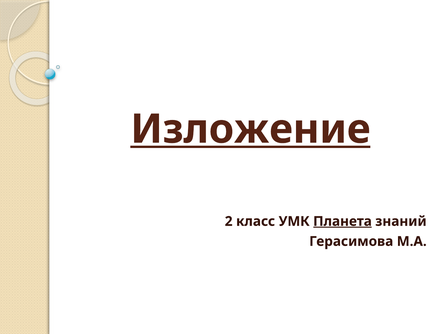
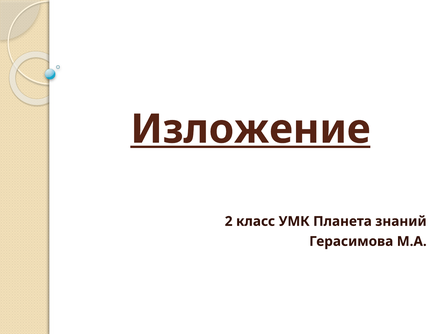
Планета underline: present -> none
